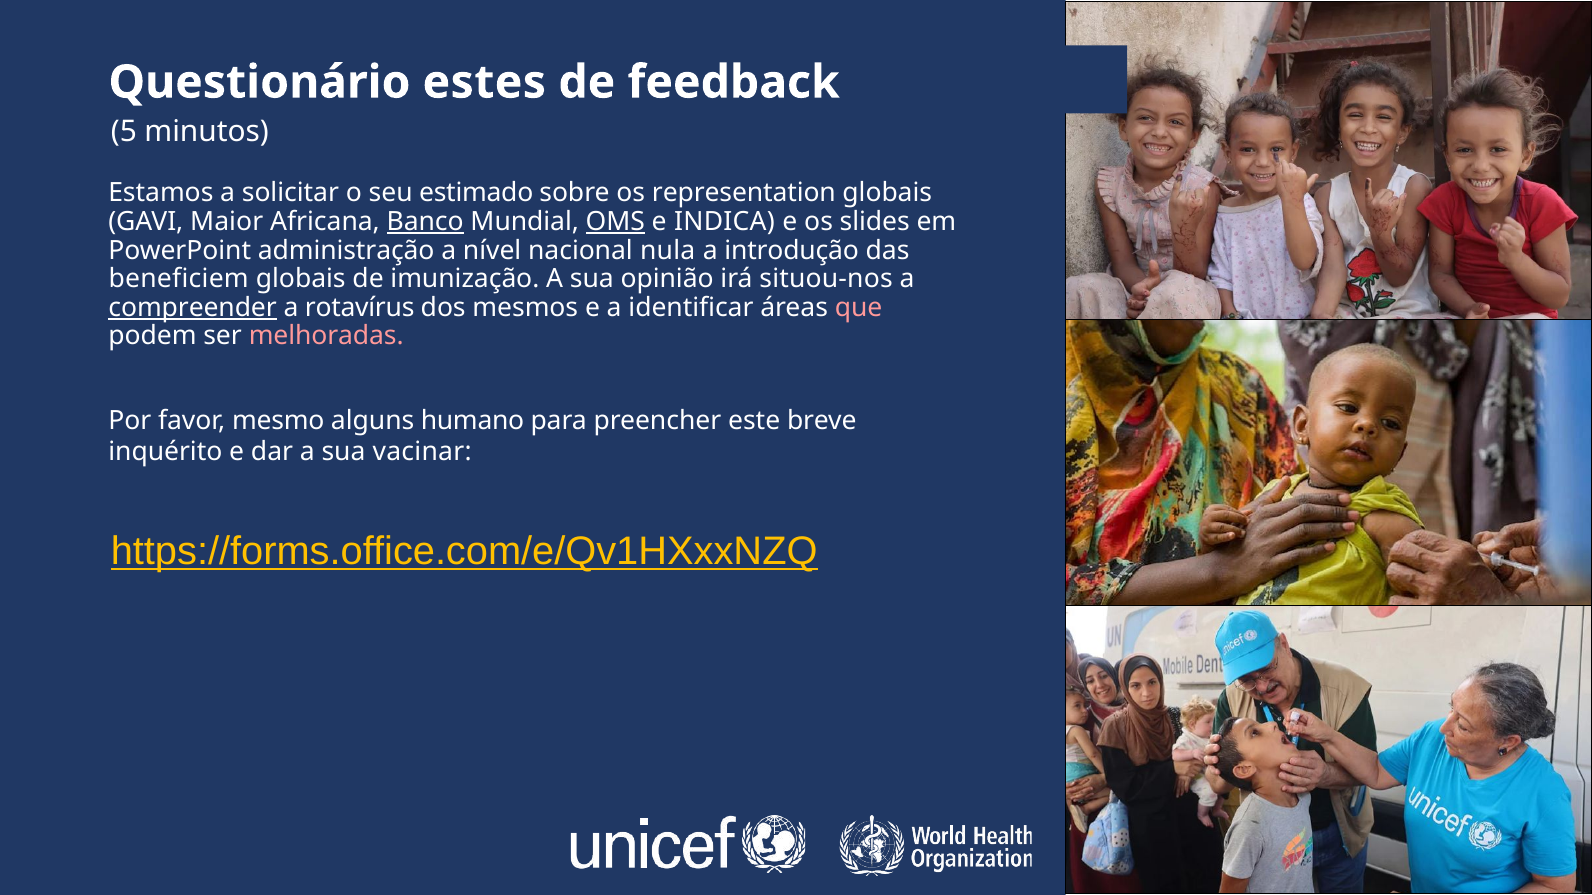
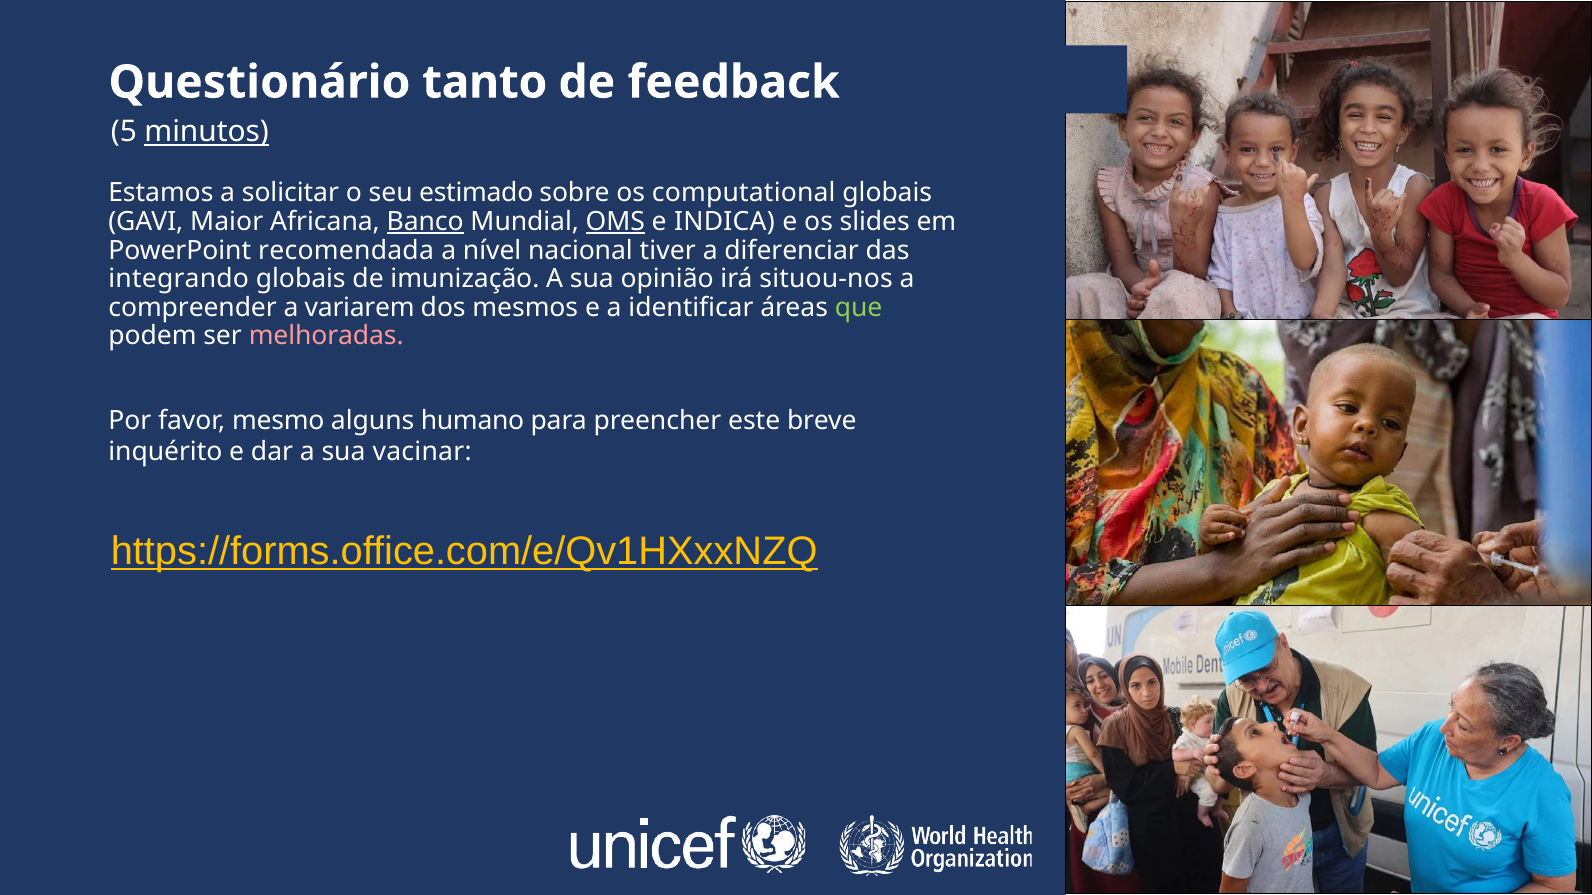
estes: estes -> tanto
minutos underline: none -> present
representation: representation -> computational
administração: administração -> recomendada
nula: nula -> tiver
introdução: introdução -> diferenciar
beneficiem: beneficiem -> integrando
compreender underline: present -> none
rotavírus: rotavírus -> variarem
que colour: pink -> light green
